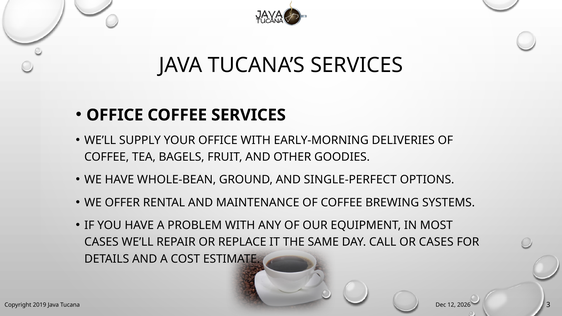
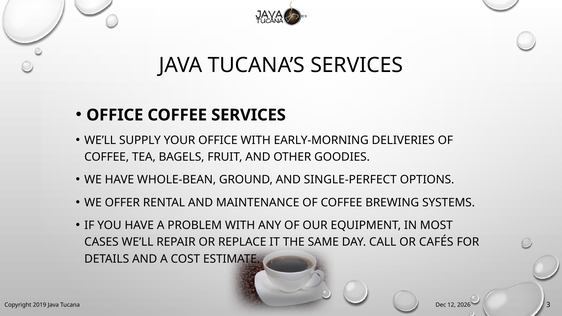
OR CASES: CASES -> CAFÉS
